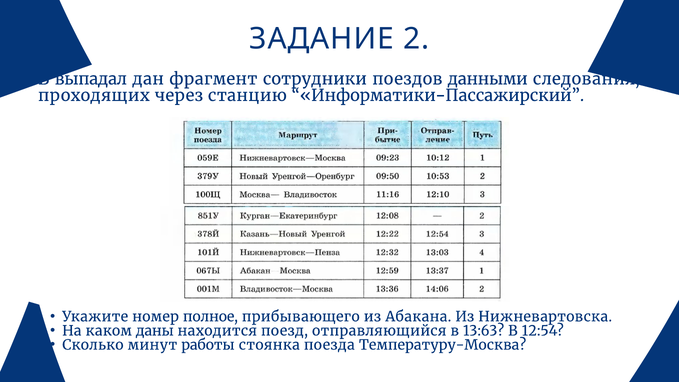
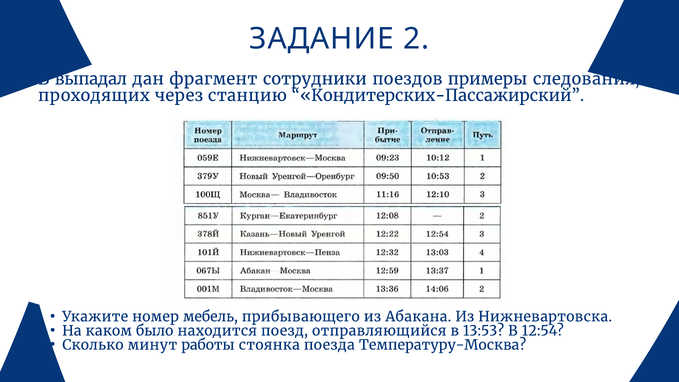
данными: данными -> примеры
Информатики-Пассажирский: Информатики-Пассажирский -> Кондитерских-Пассажирский
полное: полное -> мебель
даны: даны -> было
13:63: 13:63 -> 13:53
